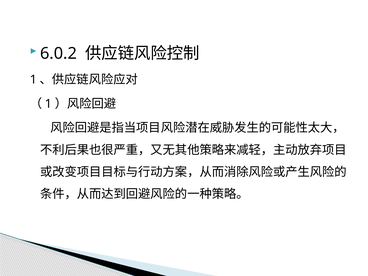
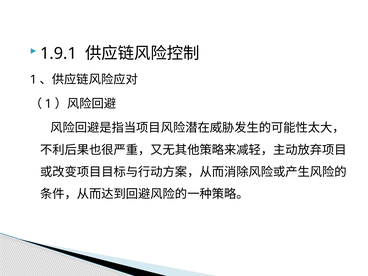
6.0.2: 6.0.2 -> 1.9.1
